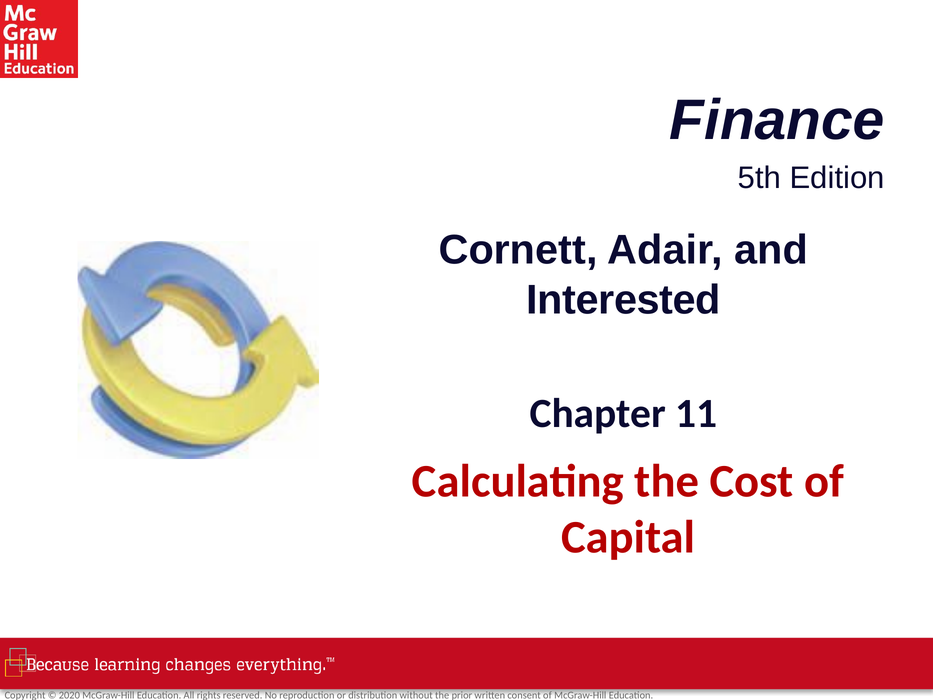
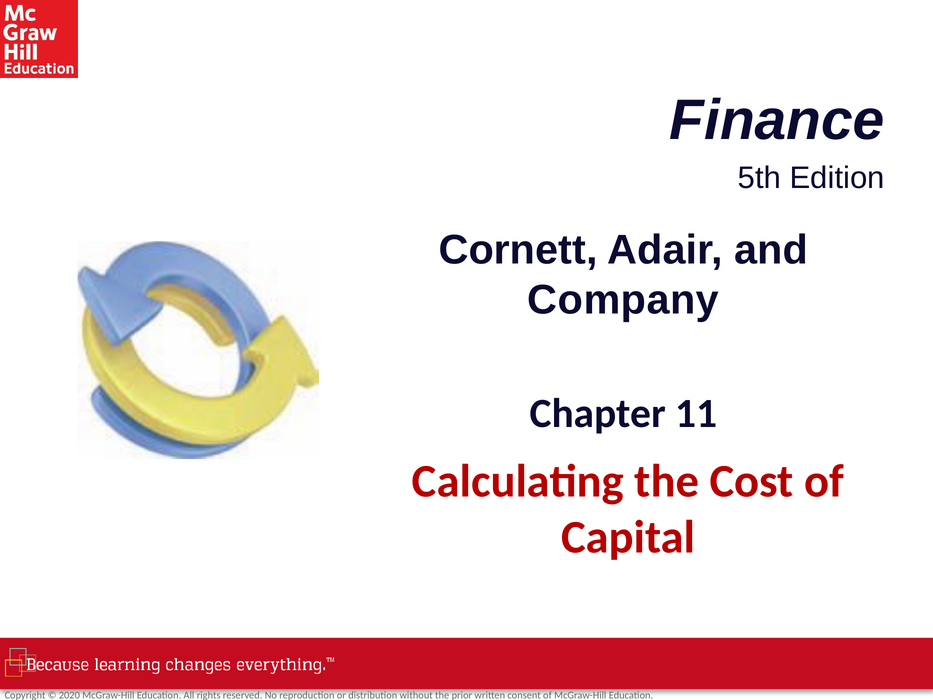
Interested: Interested -> Company
